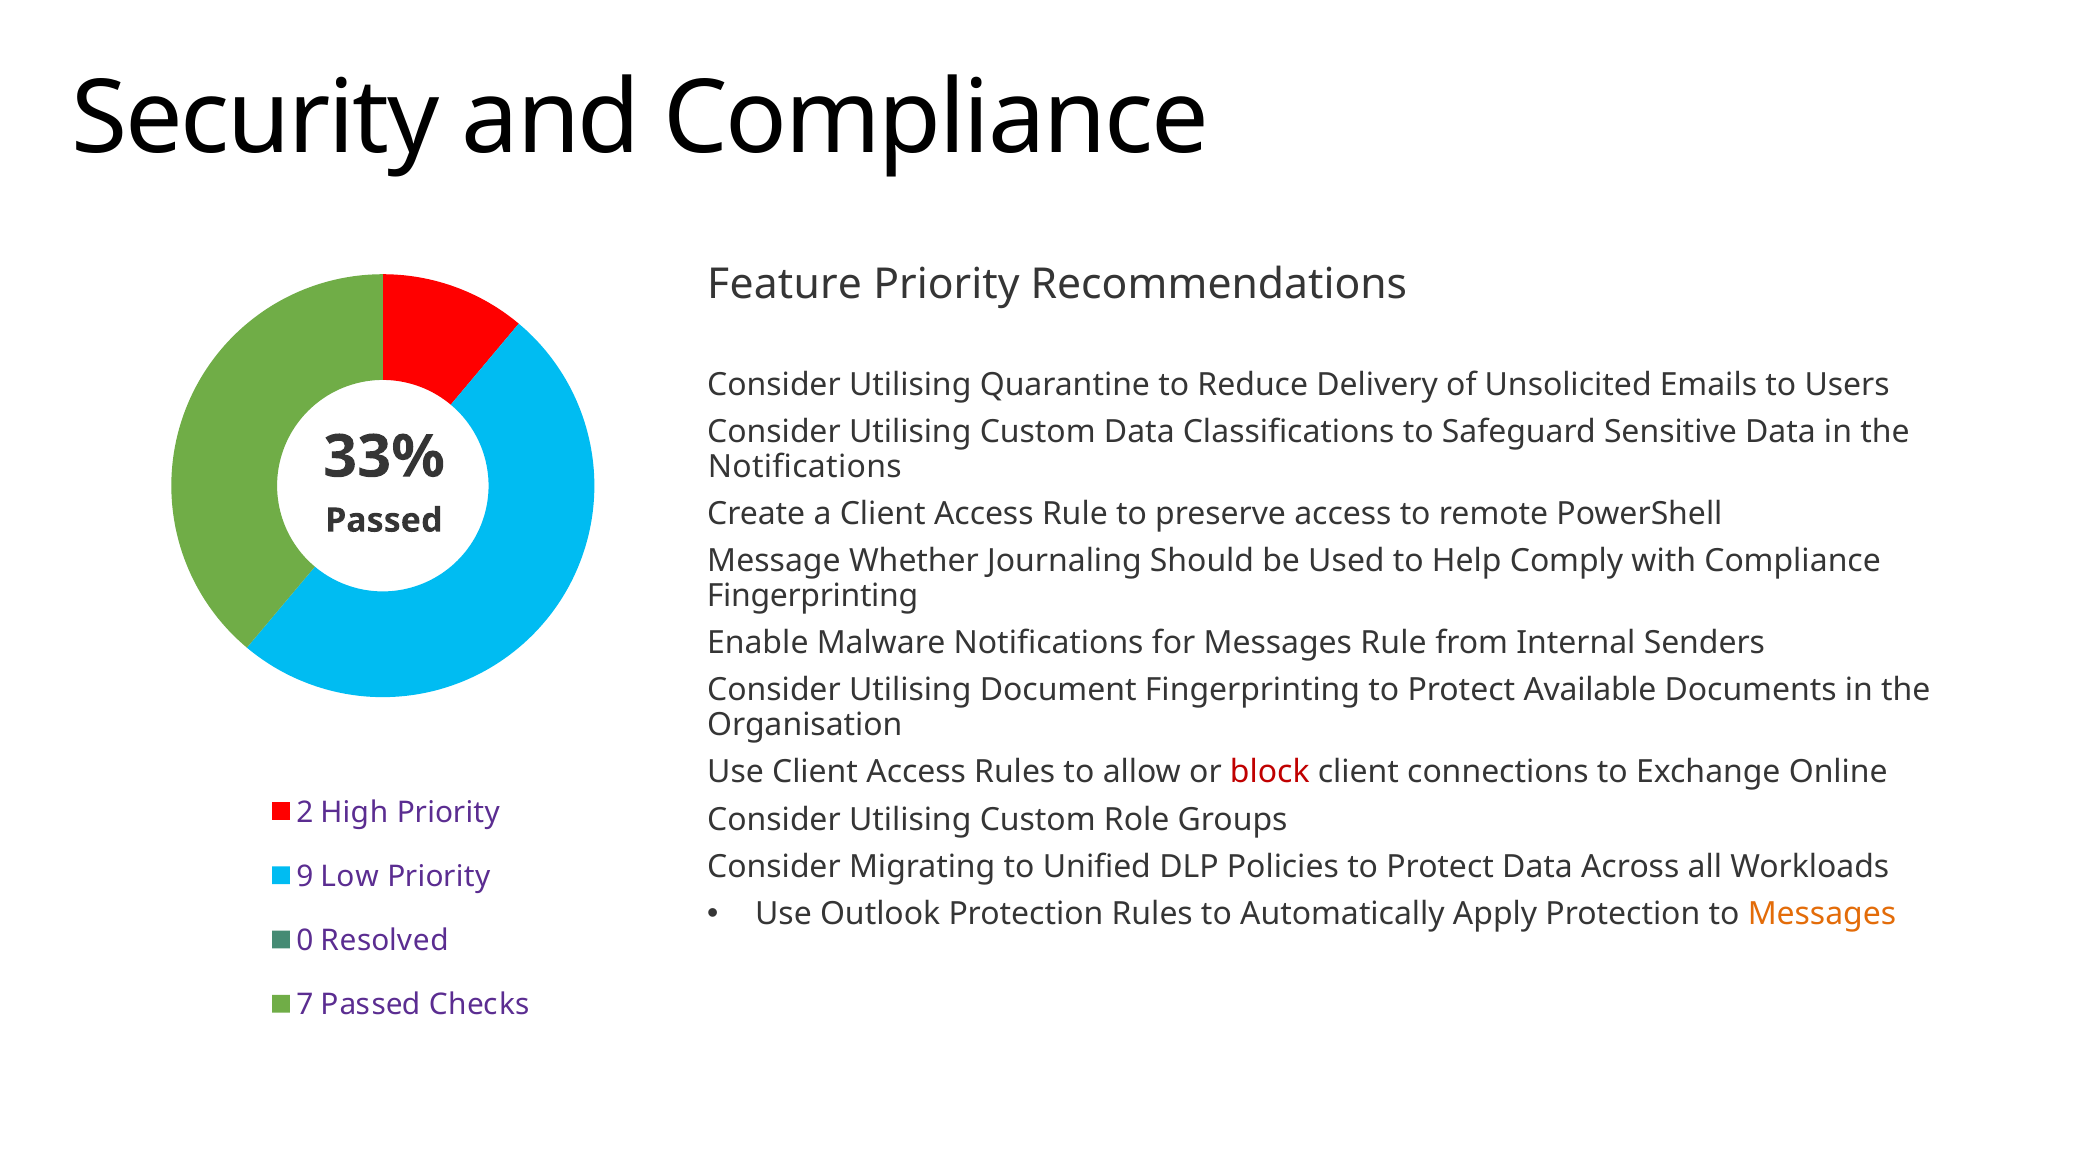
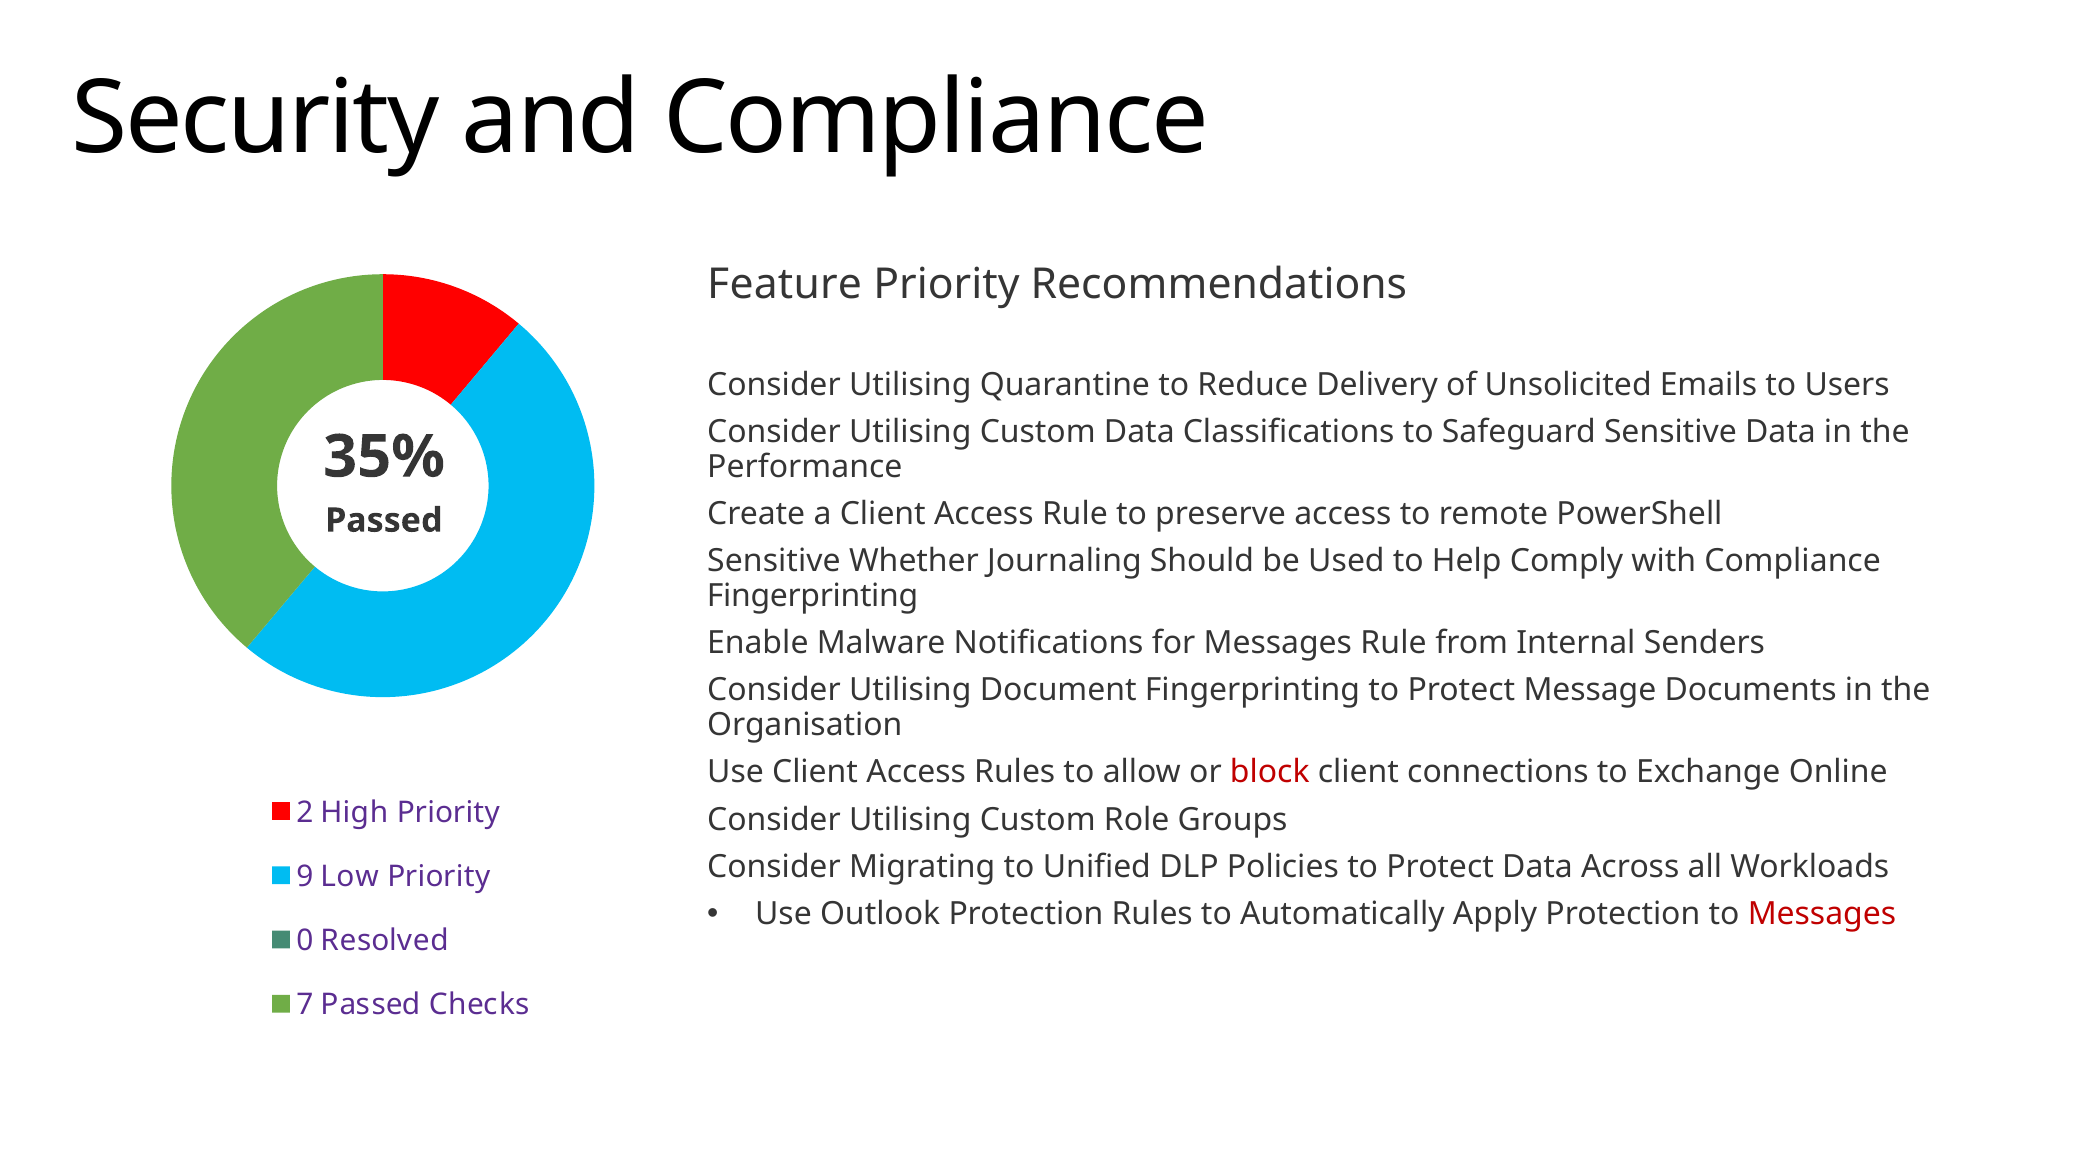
33%: 33% -> 35%
Notifications at (805, 467): Notifications -> Performance
Message at (774, 561): Message -> Sensitive
Available: Available -> Message
Messages at (1822, 914) colour: orange -> red
